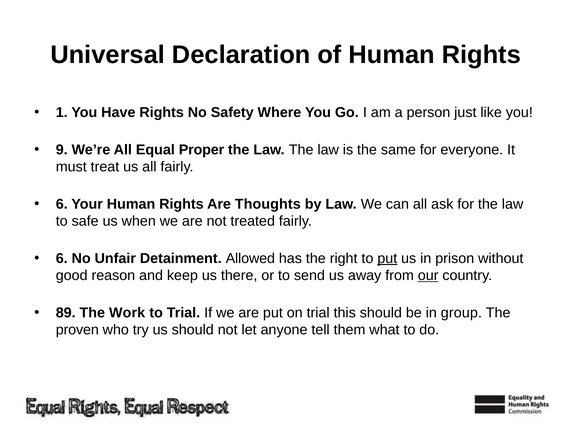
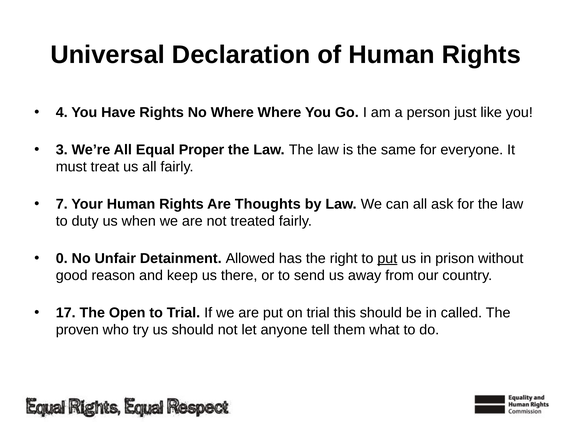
1: 1 -> 4
No Safety: Safety -> Where
9: 9 -> 3
6 at (62, 204): 6 -> 7
safe: safe -> duty
6 at (62, 258): 6 -> 0
our underline: present -> none
89: 89 -> 17
Work: Work -> Open
group: group -> called
